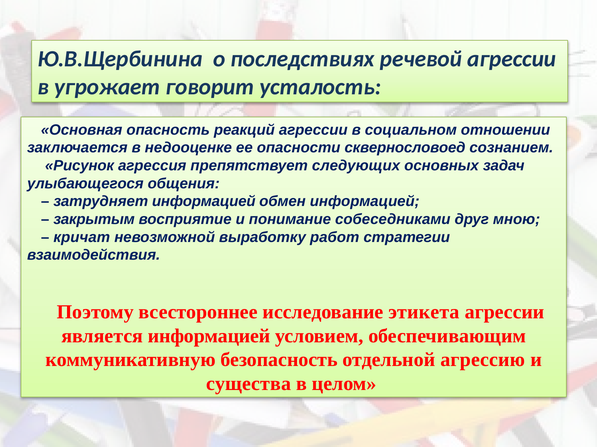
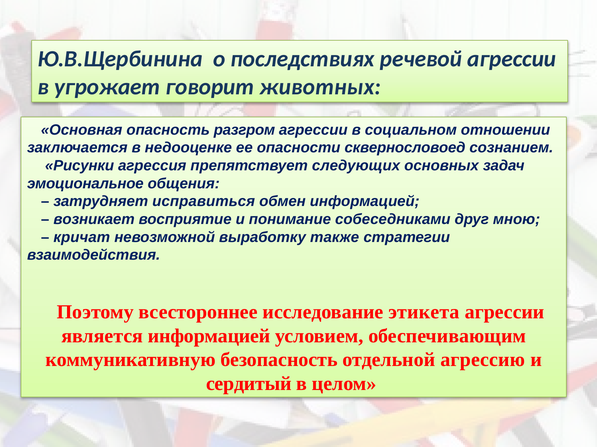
усталость: усталость -> животных
реакций: реакций -> разгром
Рисунок: Рисунок -> Рисунки
улыбающегося: улыбающегося -> эмоциональное
затрудняет информацией: информацией -> исправиться
закрытым: закрытым -> возникает
работ: работ -> также
существа: существа -> сердитый
